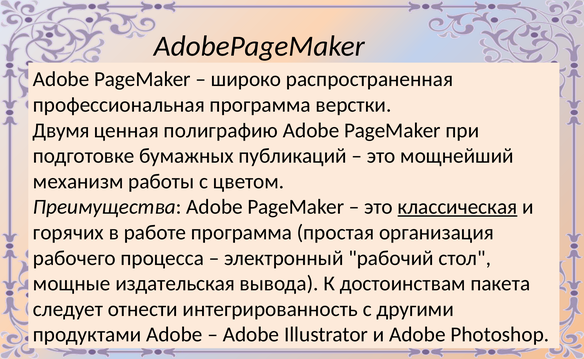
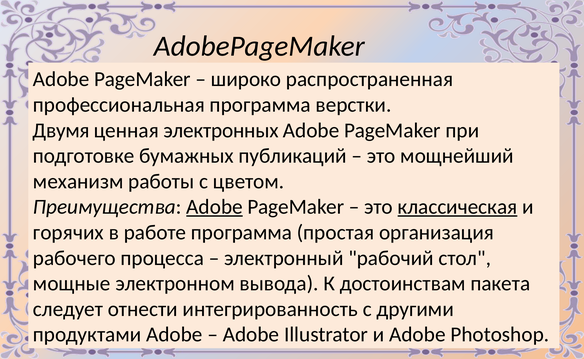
полиграфию: полиграфию -> электронных
Adobe at (215, 207) underline: none -> present
издательская: издательская -> электронном
